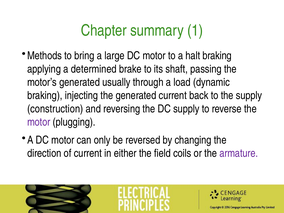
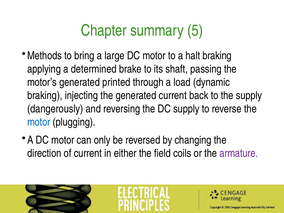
1: 1 -> 5
usually: usually -> printed
construction: construction -> dangerously
motor at (39, 122) colour: purple -> blue
